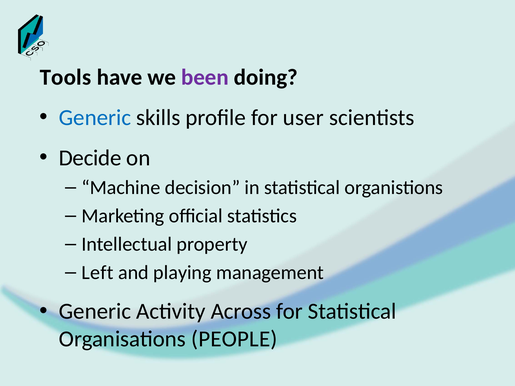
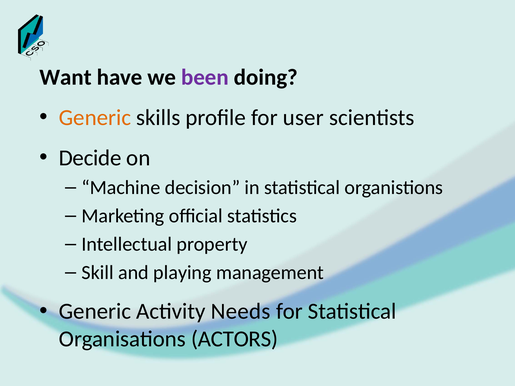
Tools: Tools -> Want
Generic at (95, 118) colour: blue -> orange
Left: Left -> Skill
Across: Across -> Needs
PEOPLE: PEOPLE -> ACTORS
